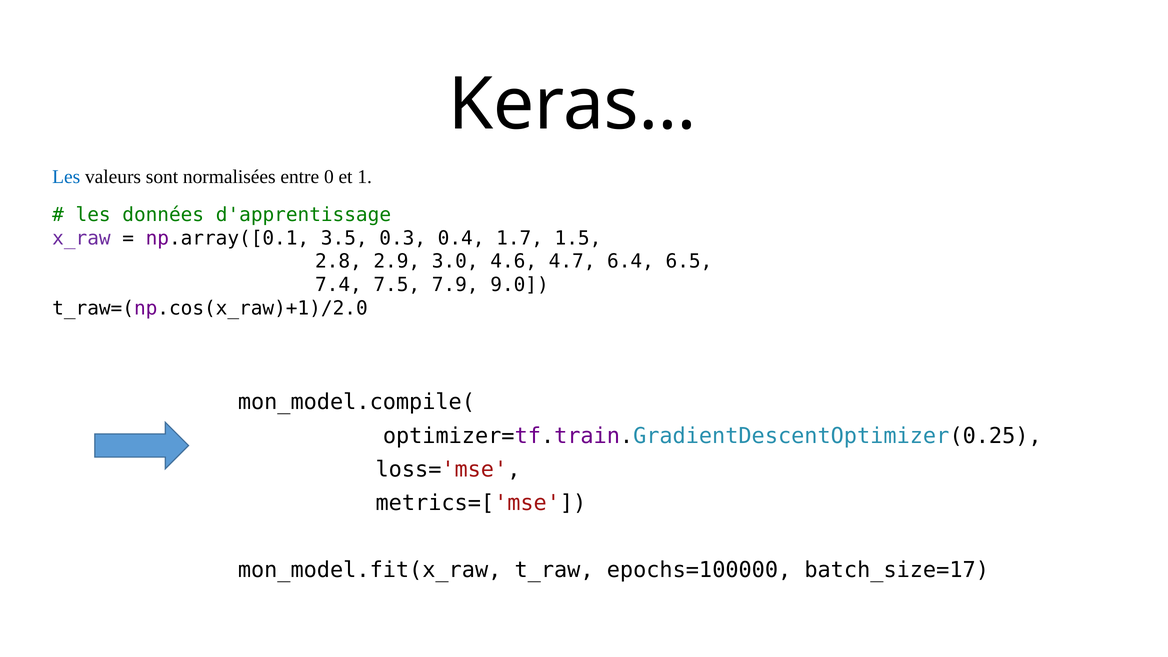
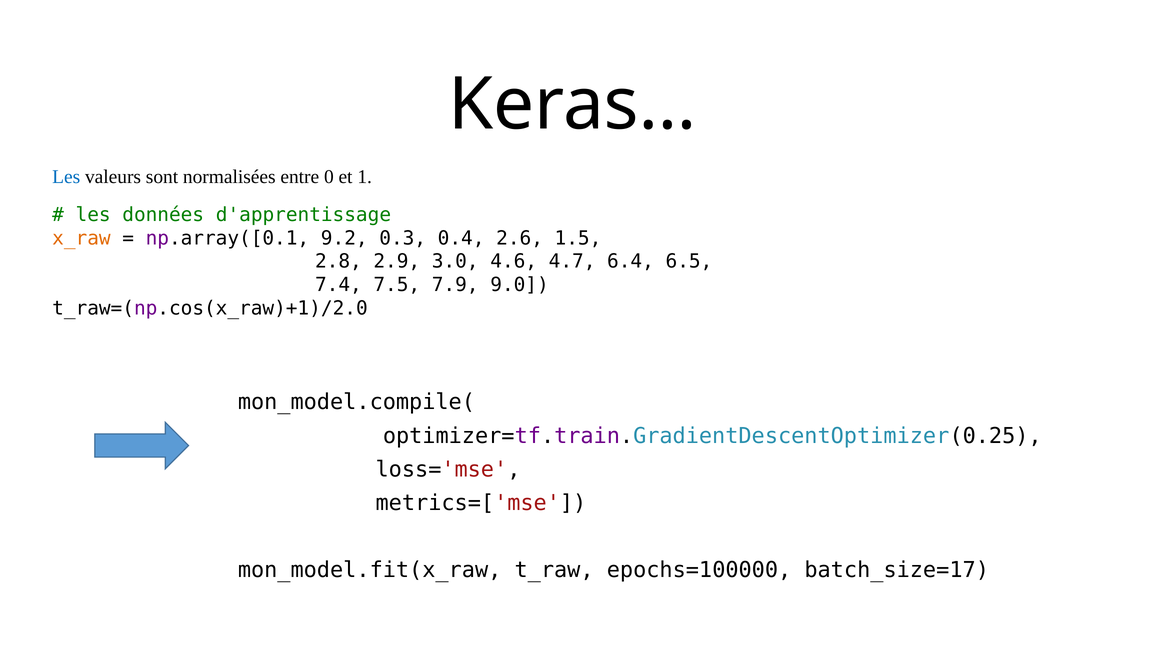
x_raw colour: purple -> orange
3.5: 3.5 -> 9.2
1.7: 1.7 -> 2.6
